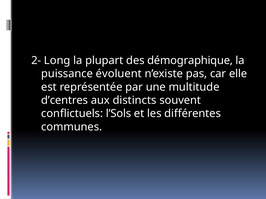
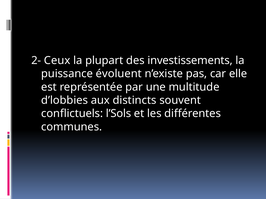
Long: Long -> Ceux
démographique: démographique -> investissements
d’centres: d’centres -> d’lobbies
